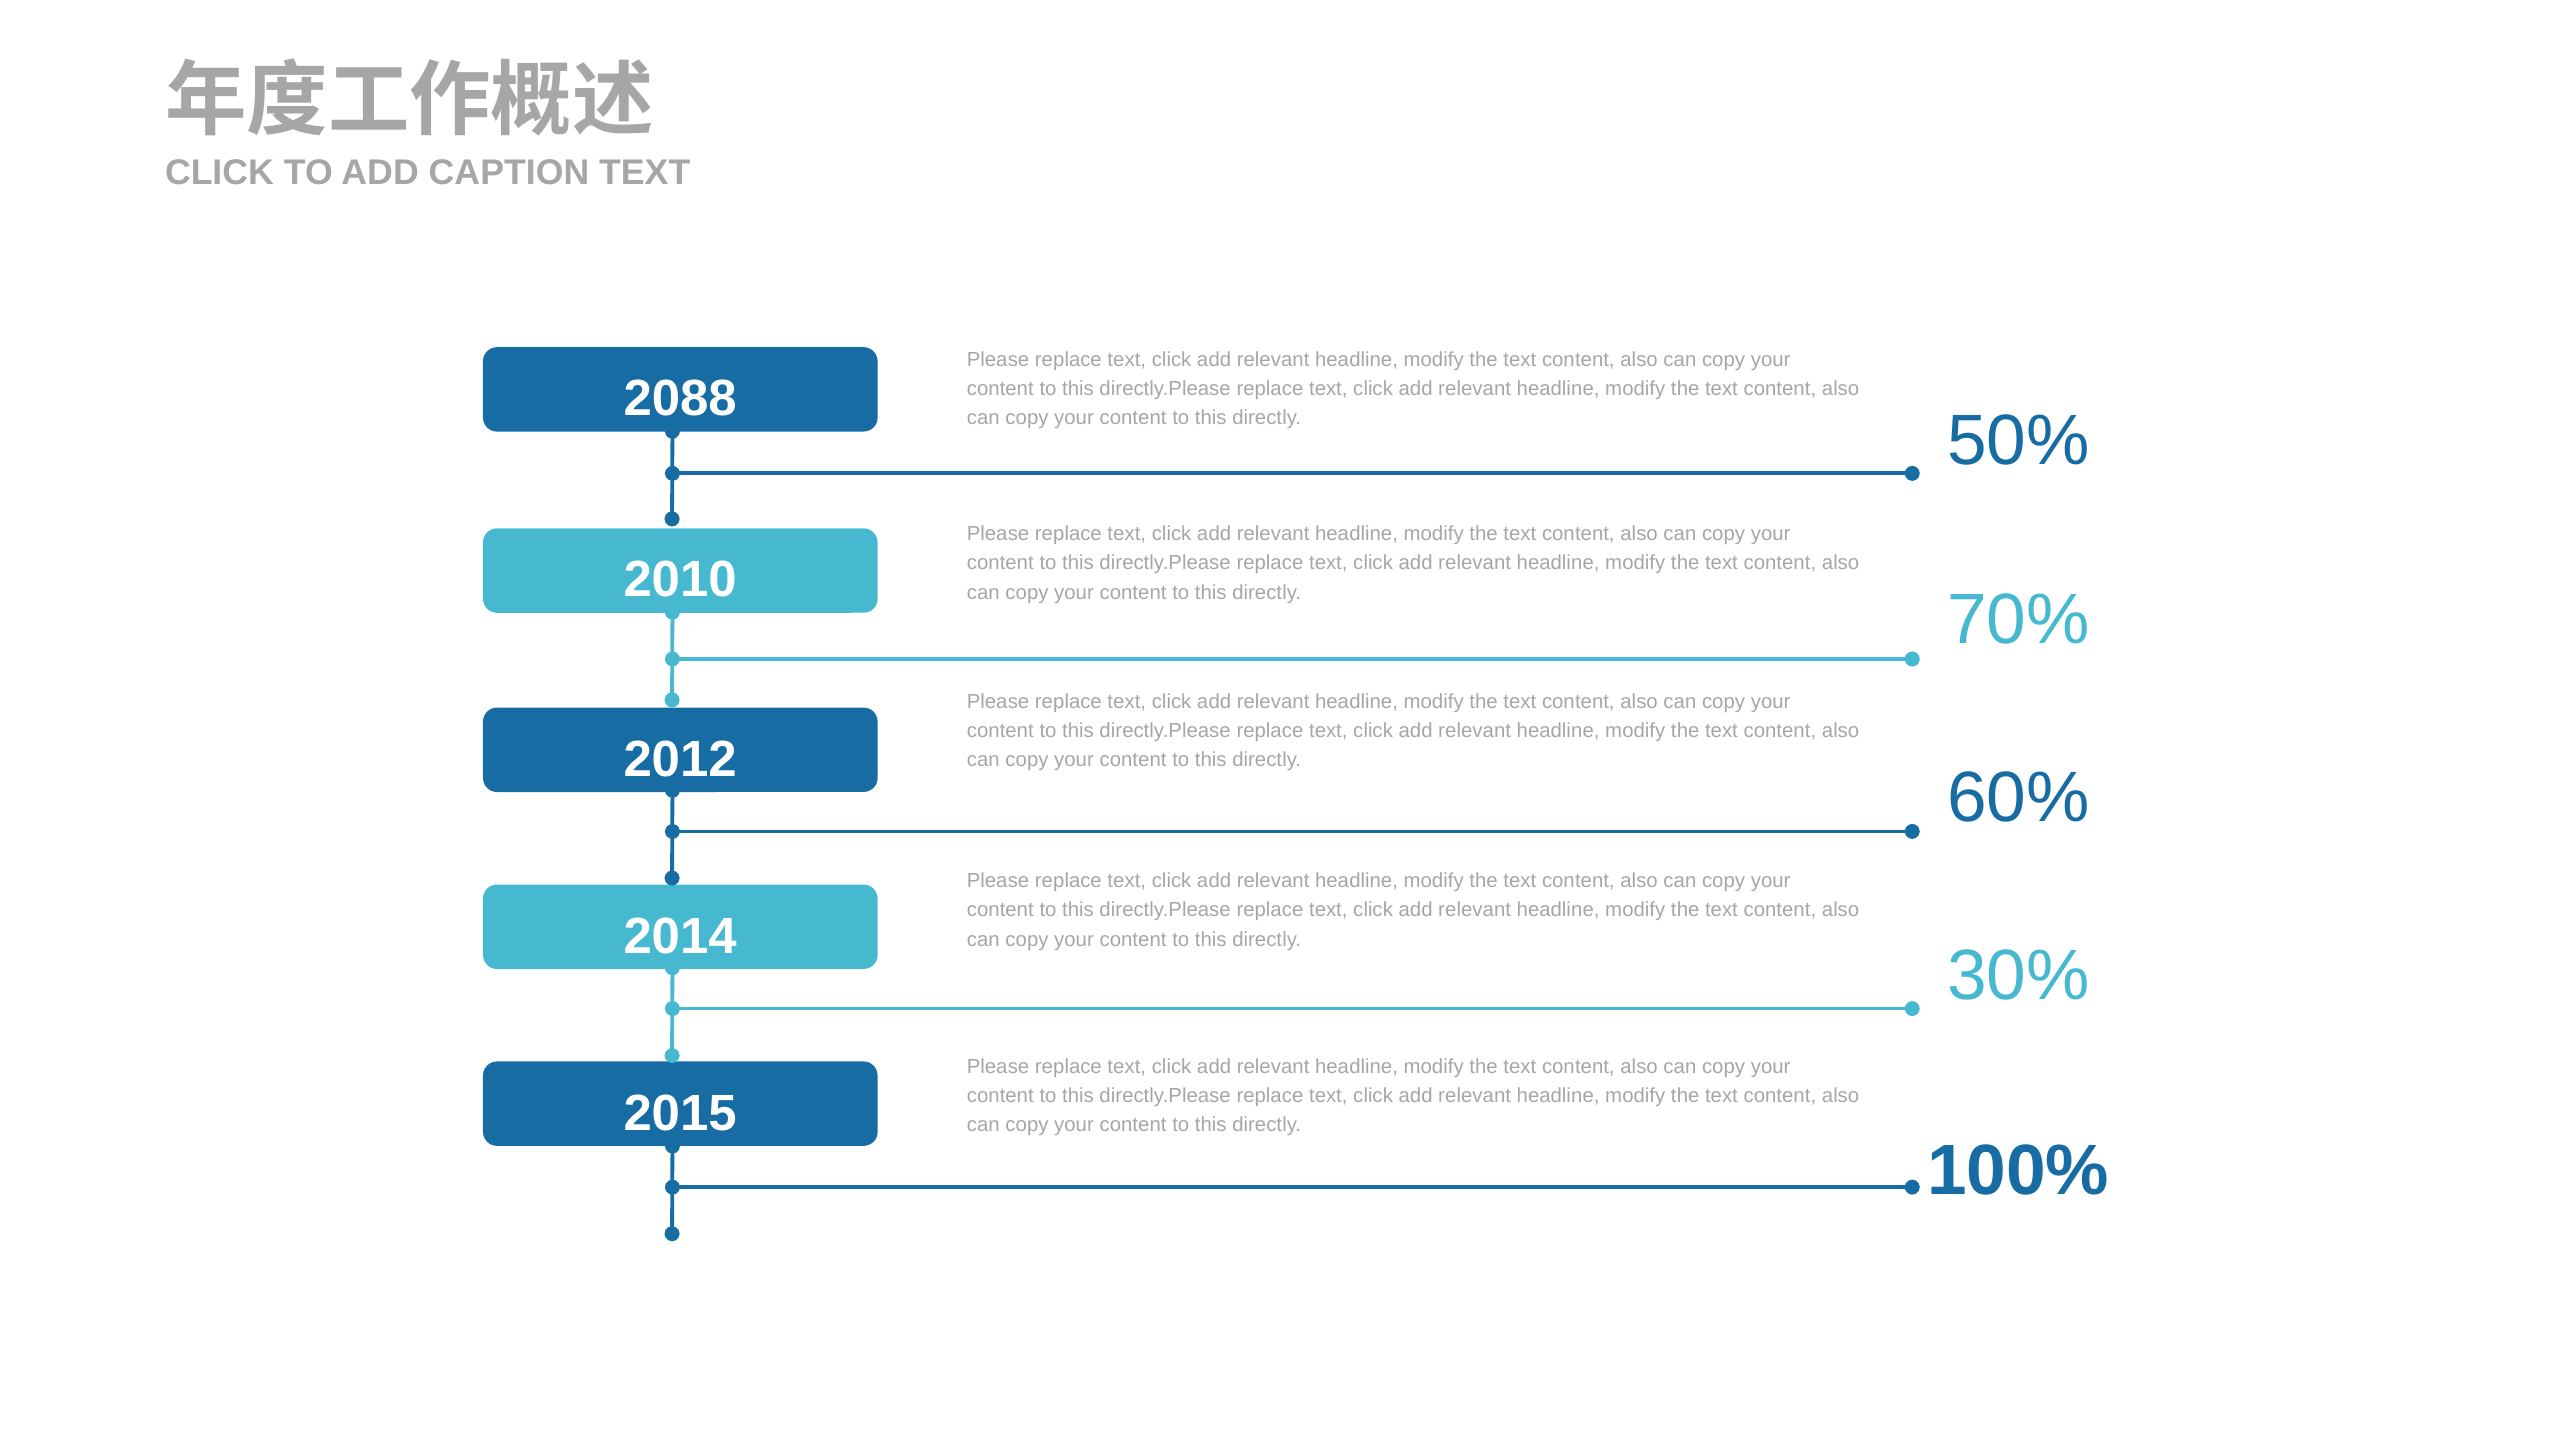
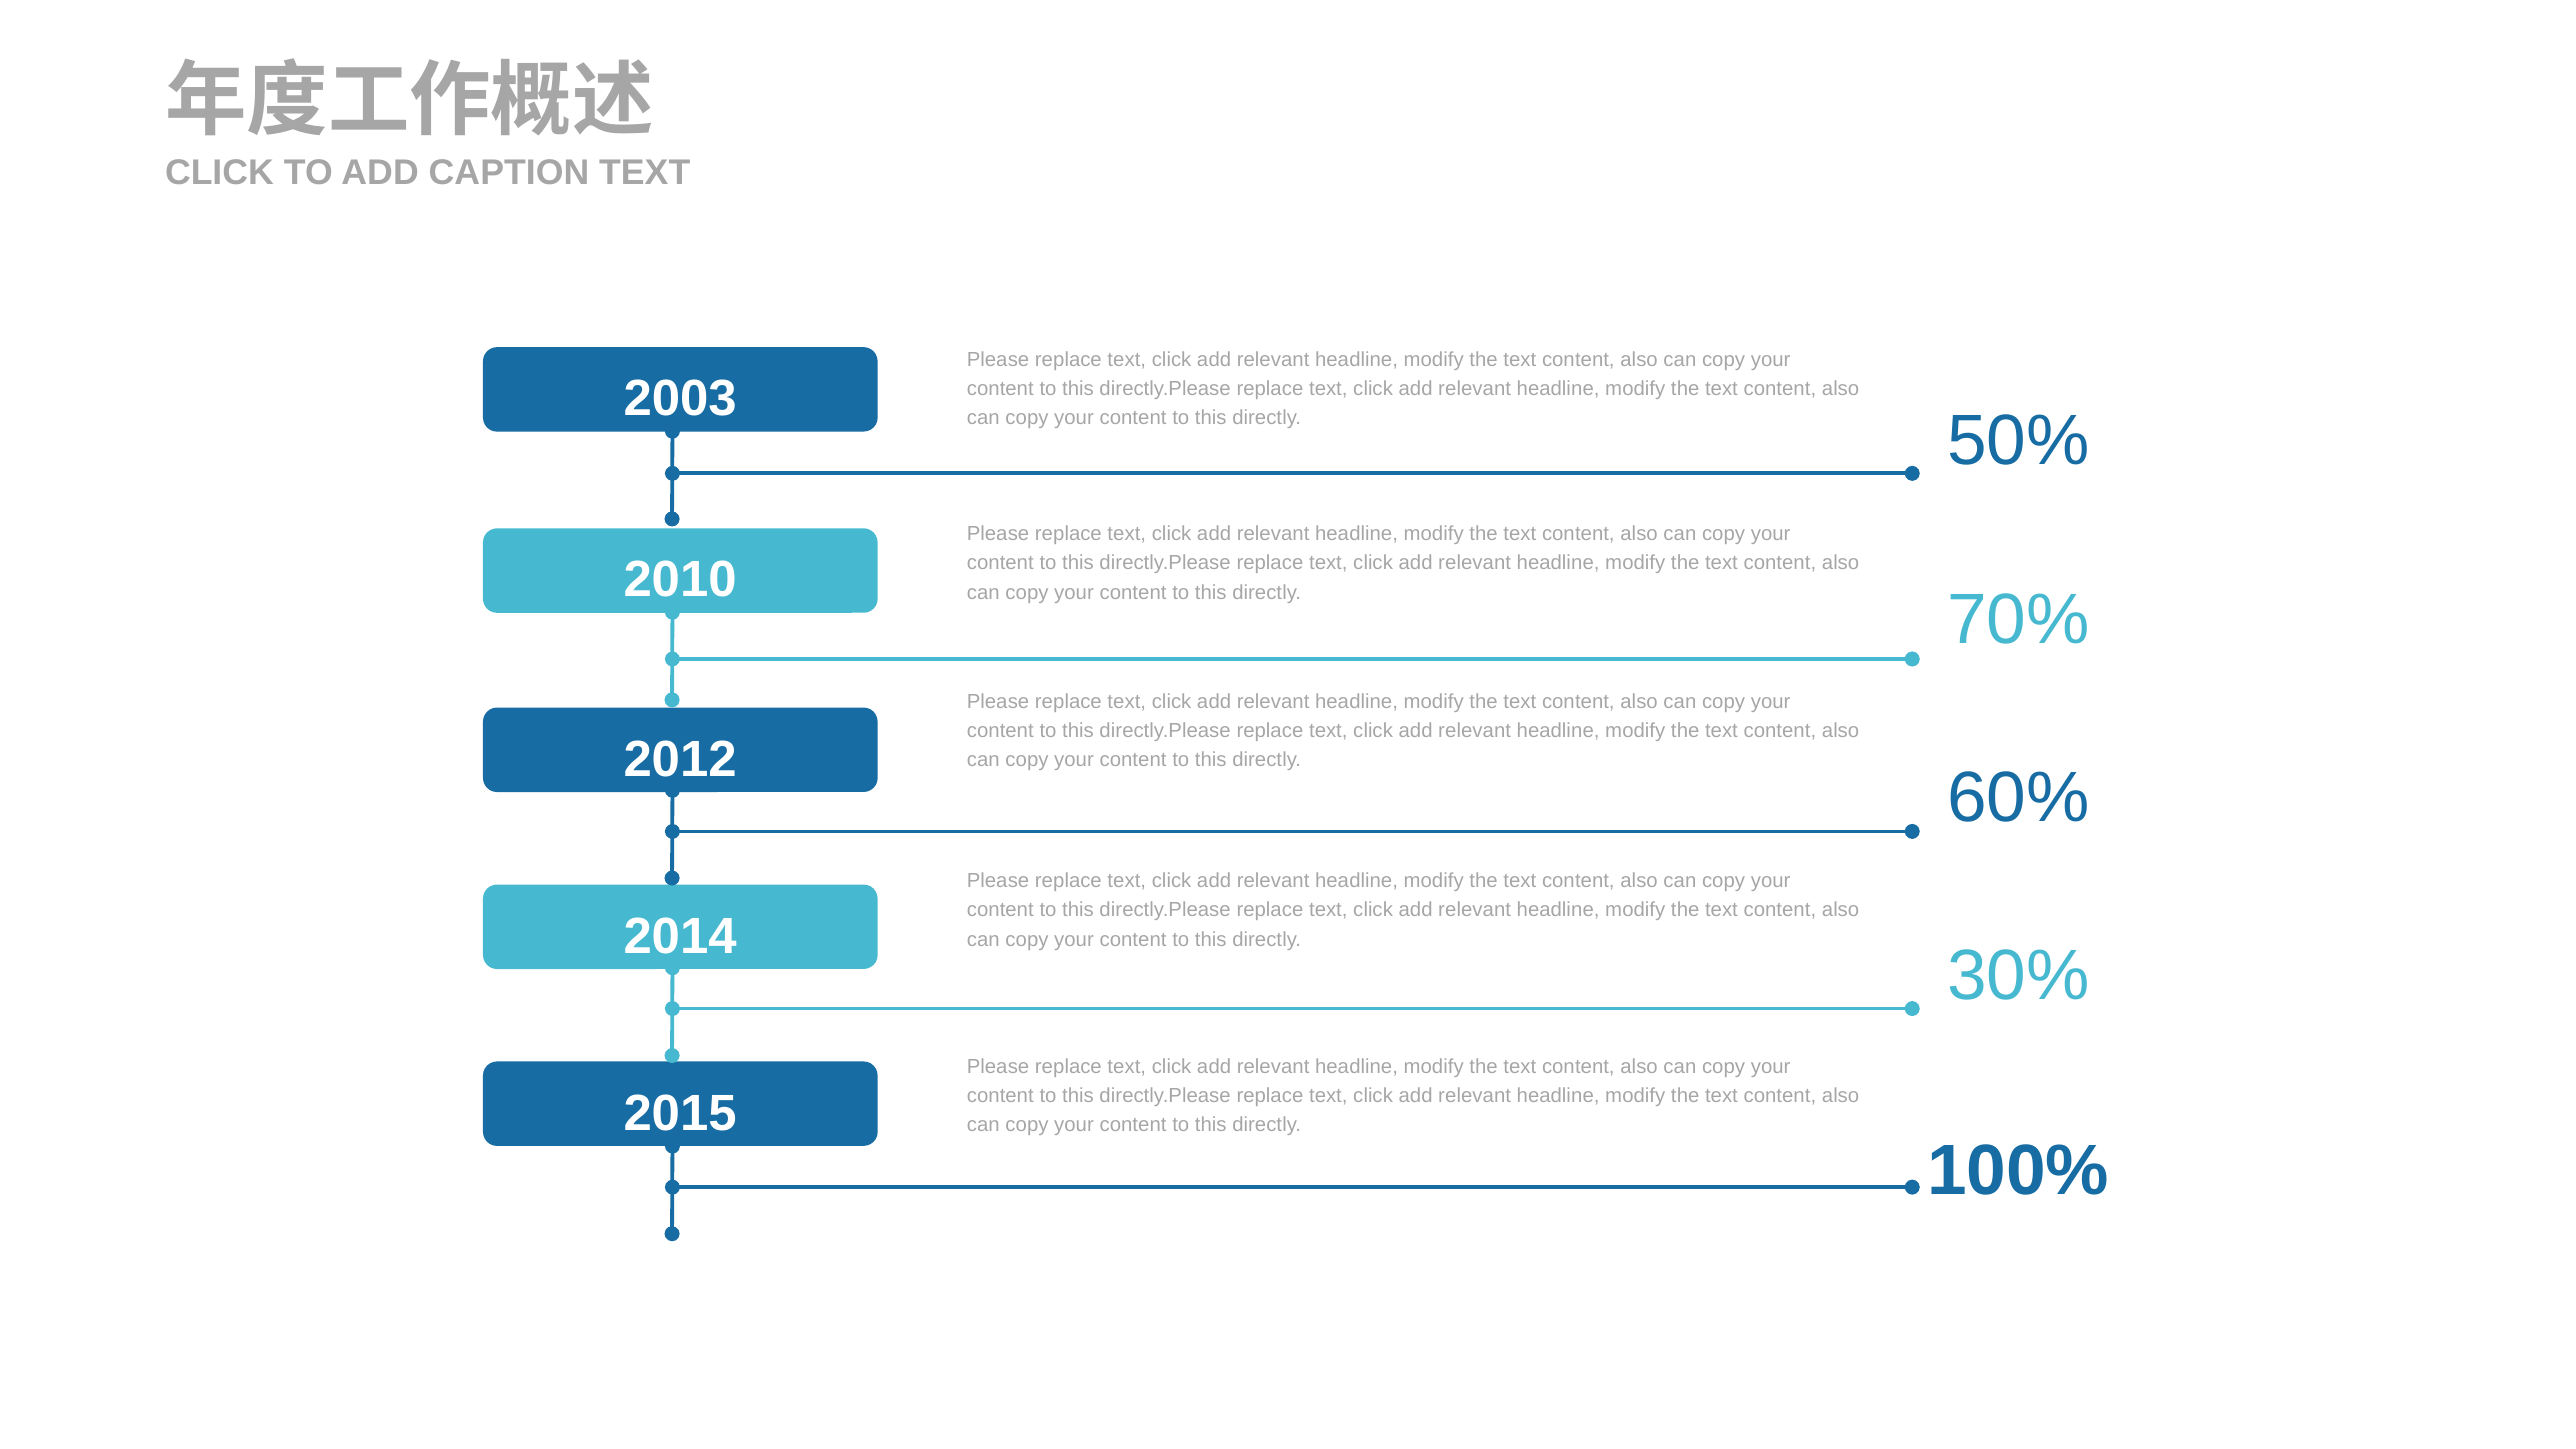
2088: 2088 -> 2003
